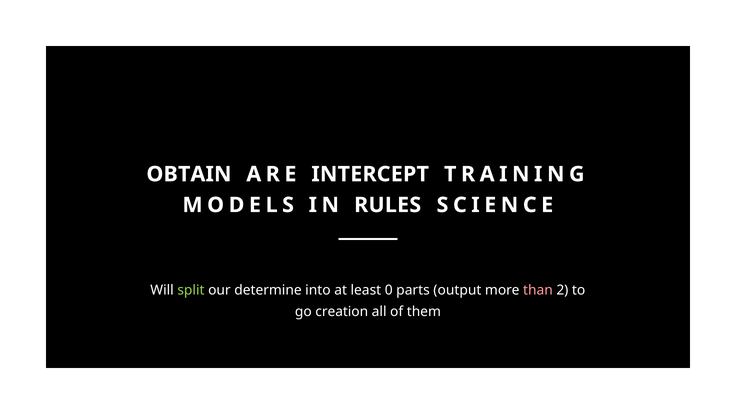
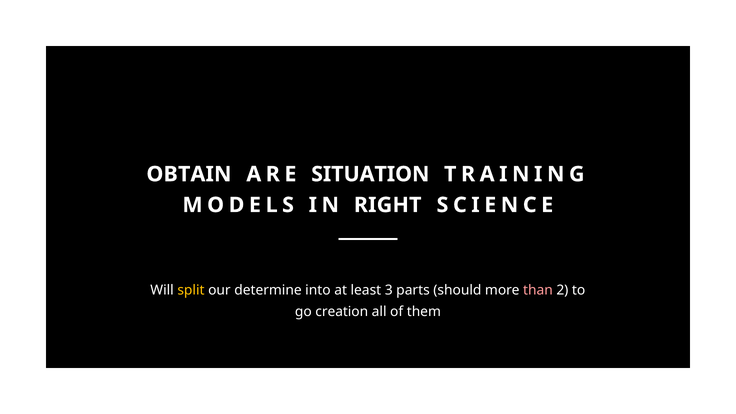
INTERCEPT: INTERCEPT -> SITUATION
RULES: RULES -> RIGHT
split colour: light green -> yellow
0: 0 -> 3
output: output -> should
